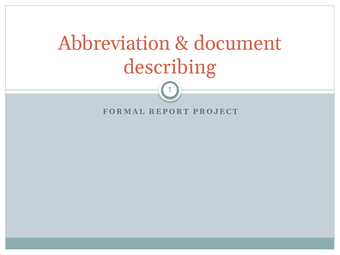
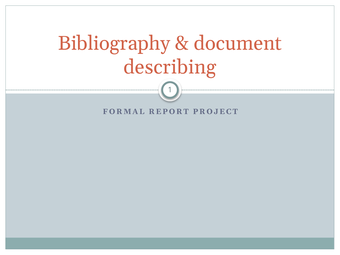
Abbreviation: Abbreviation -> Bibliography
